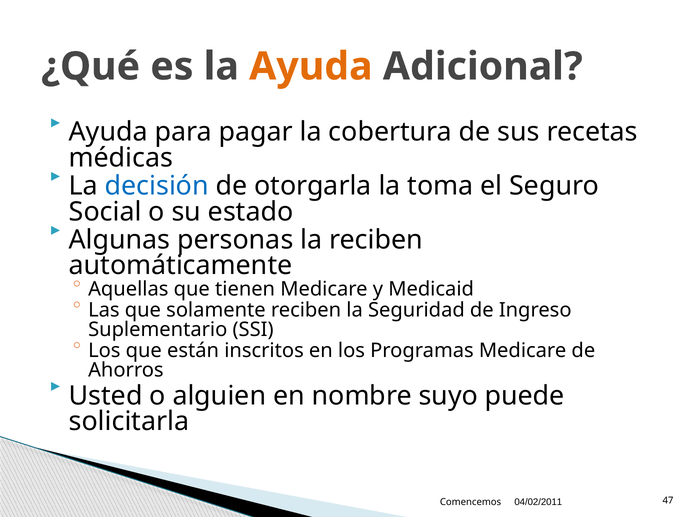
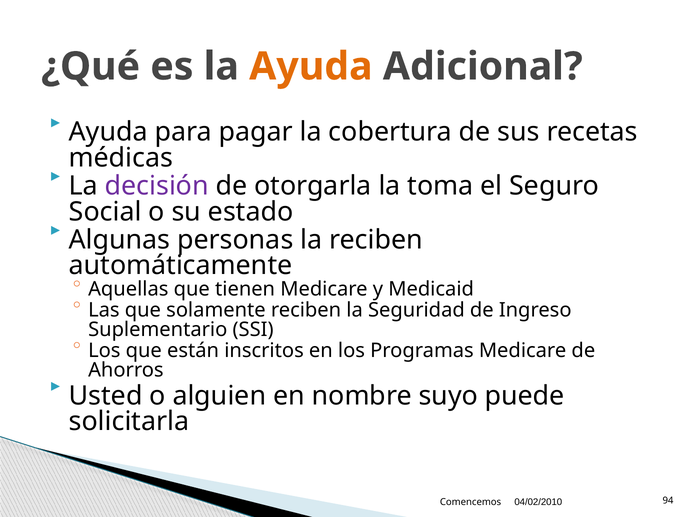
decisión colour: blue -> purple
04/02/2011: 04/02/2011 -> 04/02/2010
47: 47 -> 94
